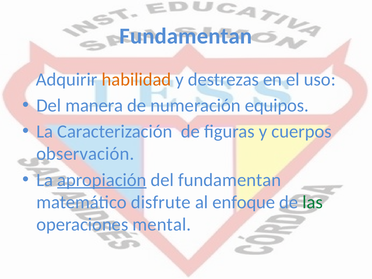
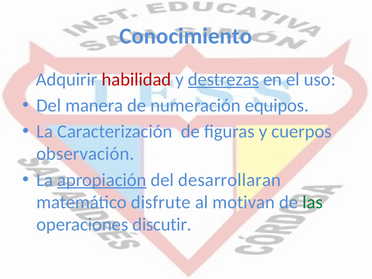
Fundamentan at (186, 36): Fundamentan -> Conocimiento
habilidad colour: orange -> red
destrezas underline: none -> present
del fundamentan: fundamentan -> desarrollaran
enfoque: enfoque -> motivan
mental: mental -> discutir
